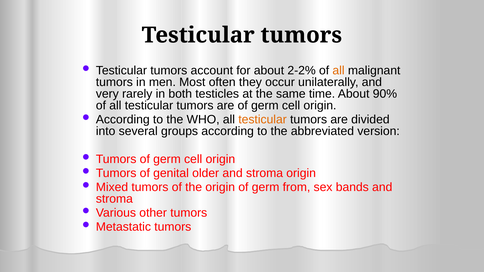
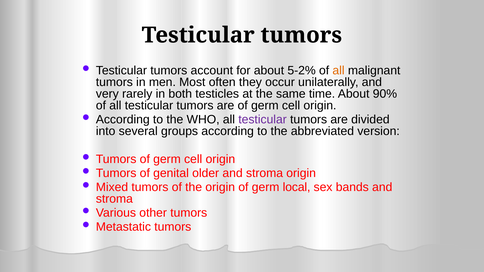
2-2%: 2-2% -> 5-2%
testicular at (263, 120) colour: orange -> purple
from: from -> local
